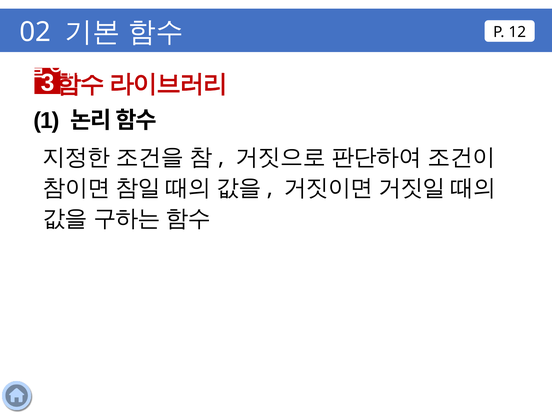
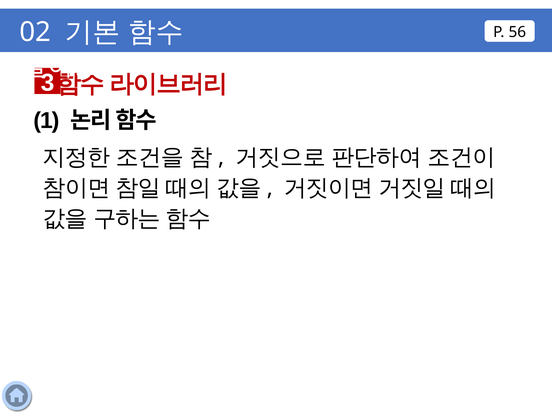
12: 12 -> 56
